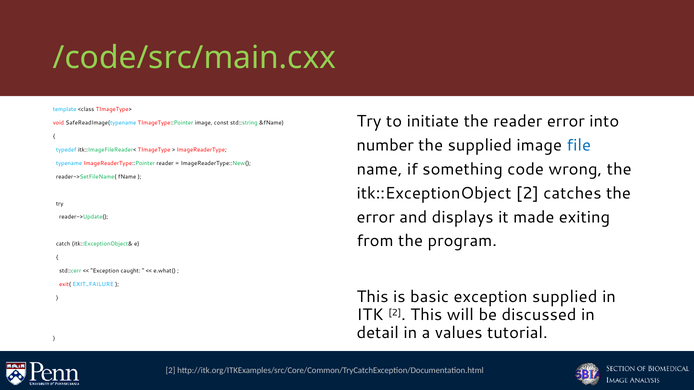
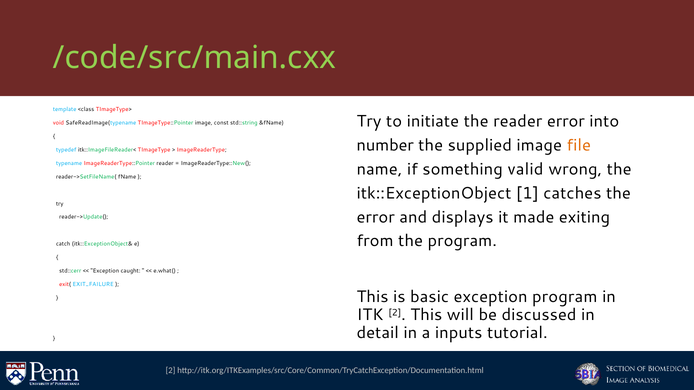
file colour: blue -> orange
code: code -> valid
itk::ExceptionObject 2: 2 -> 1
exception supplied: supplied -> program
values: values -> inputs
